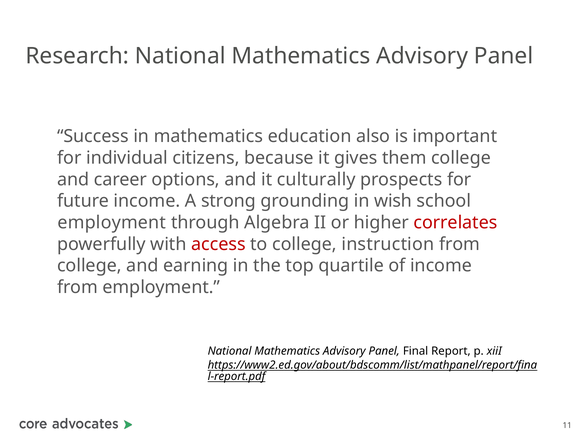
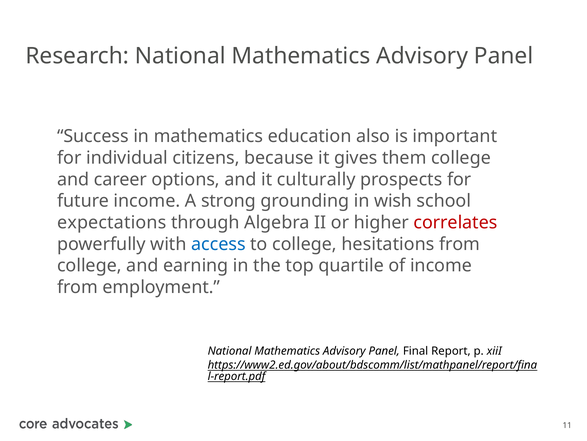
employment at (112, 222): employment -> expectations
access colour: red -> blue
instruction: instruction -> hesitations
